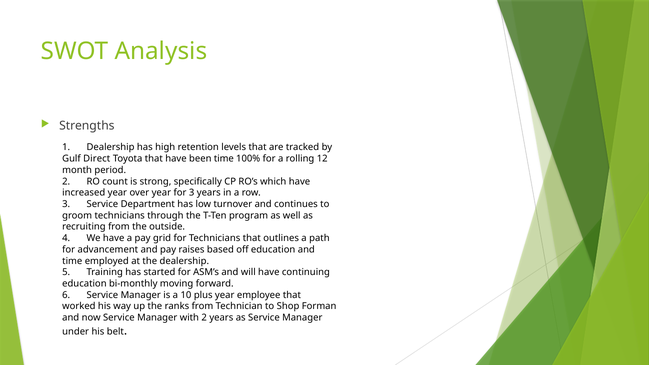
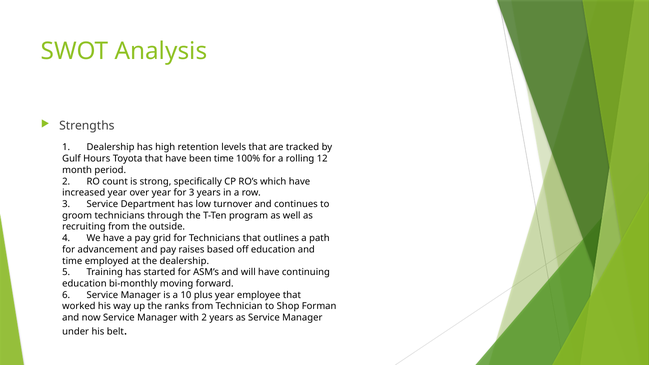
Direct: Direct -> Hours
